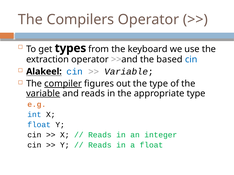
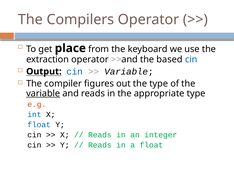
types: types -> place
Alakeel: Alakeel -> Output
compiler underline: present -> none
